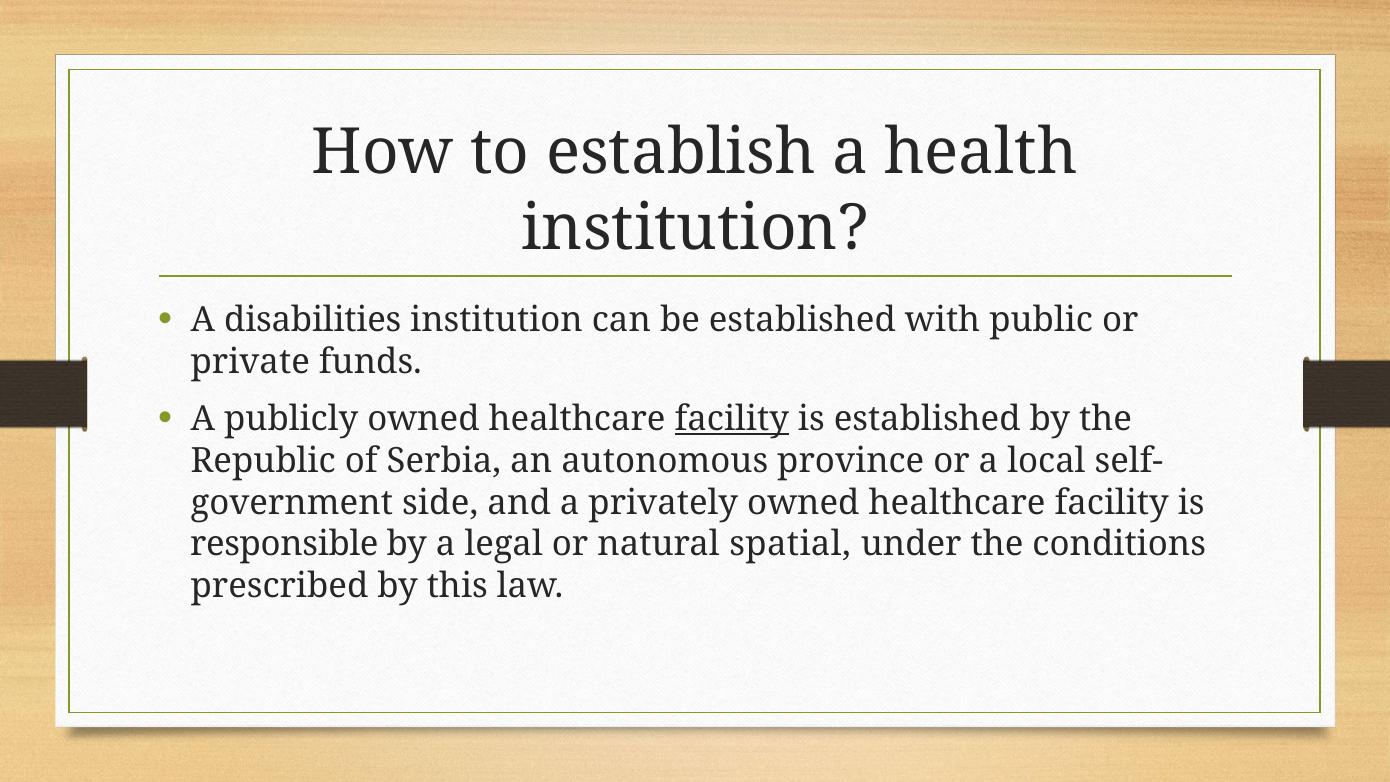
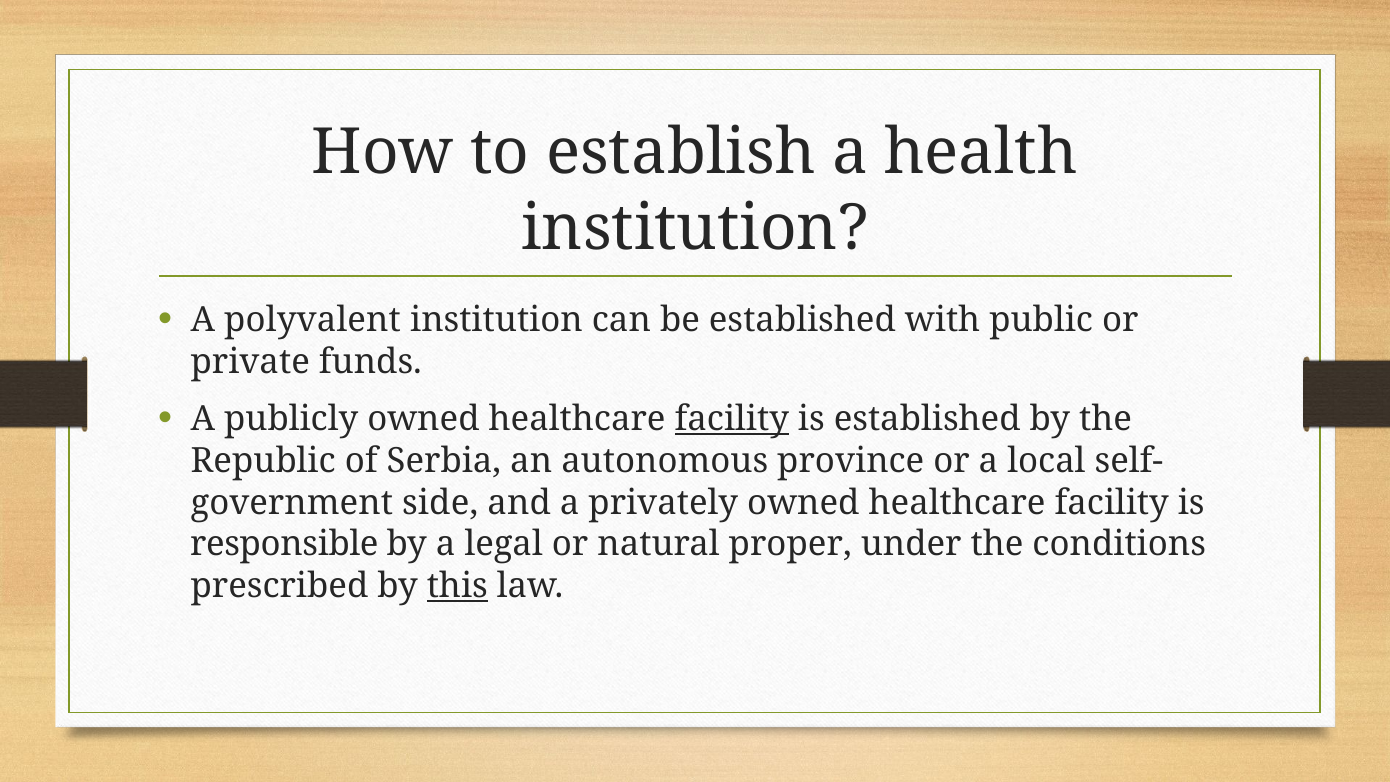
disabilities: disabilities -> polyvalent
spatial: spatial -> proper
this underline: none -> present
